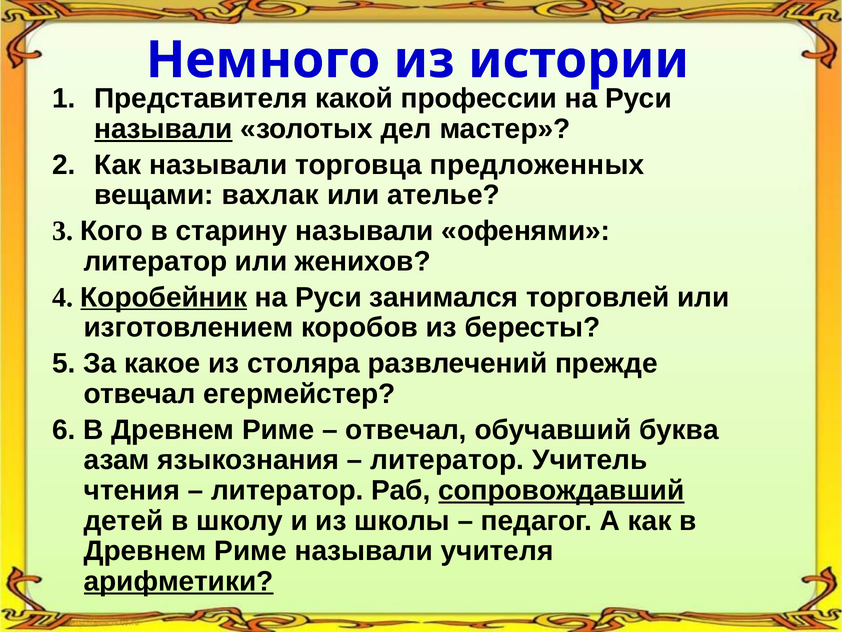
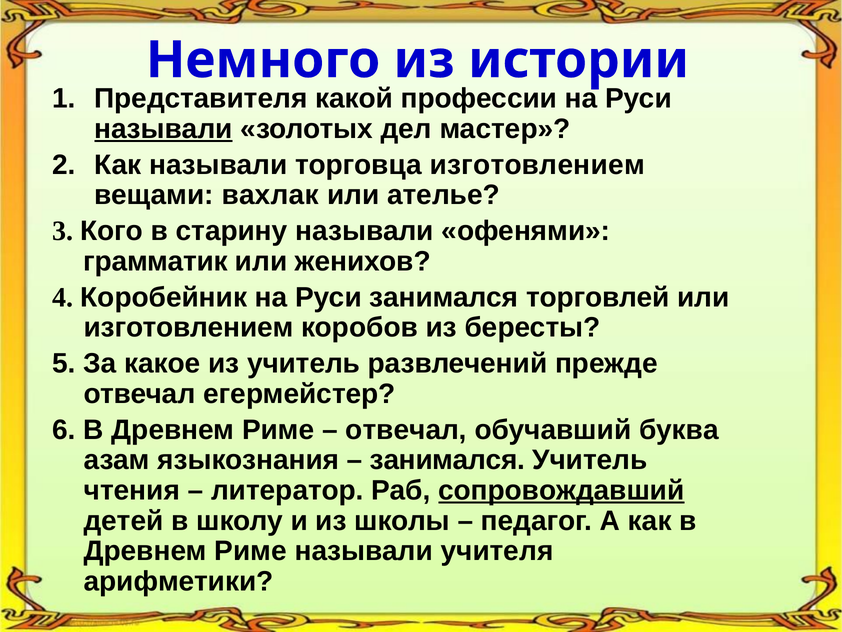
торговца предложенных: предложенных -> изготовлением
литератор at (156, 261): литератор -> грамматик
Коробейник underline: present -> none
из столяра: столяра -> учитель
литератор at (447, 460): литератор -> занимался
арифметики underline: present -> none
